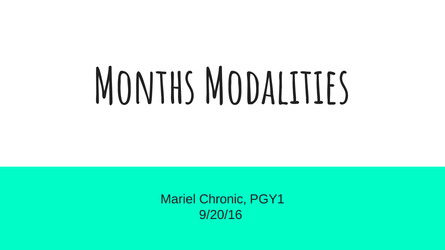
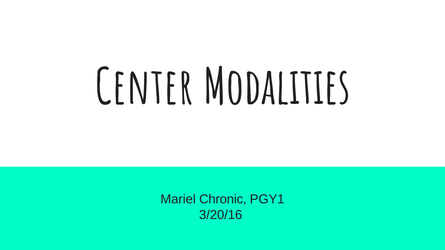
Months: Months -> Center
9/20/16: 9/20/16 -> 3/20/16
